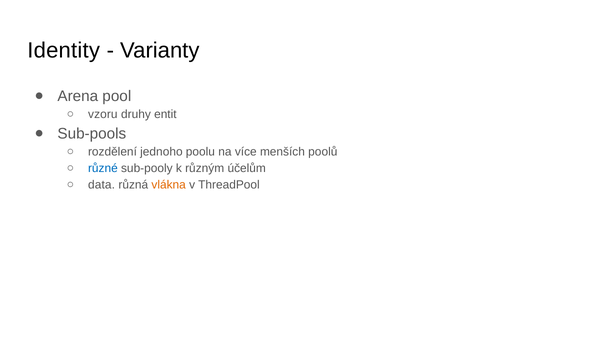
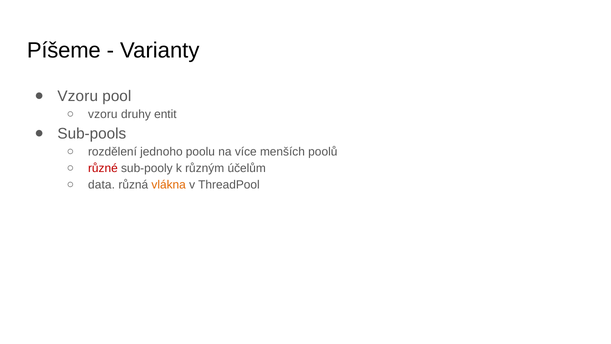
Identity: Identity -> Píšeme
Arena at (78, 96): Arena -> Vzoru
různé colour: blue -> red
